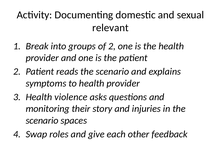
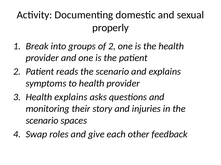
relevant: relevant -> properly
Health violence: violence -> explains
